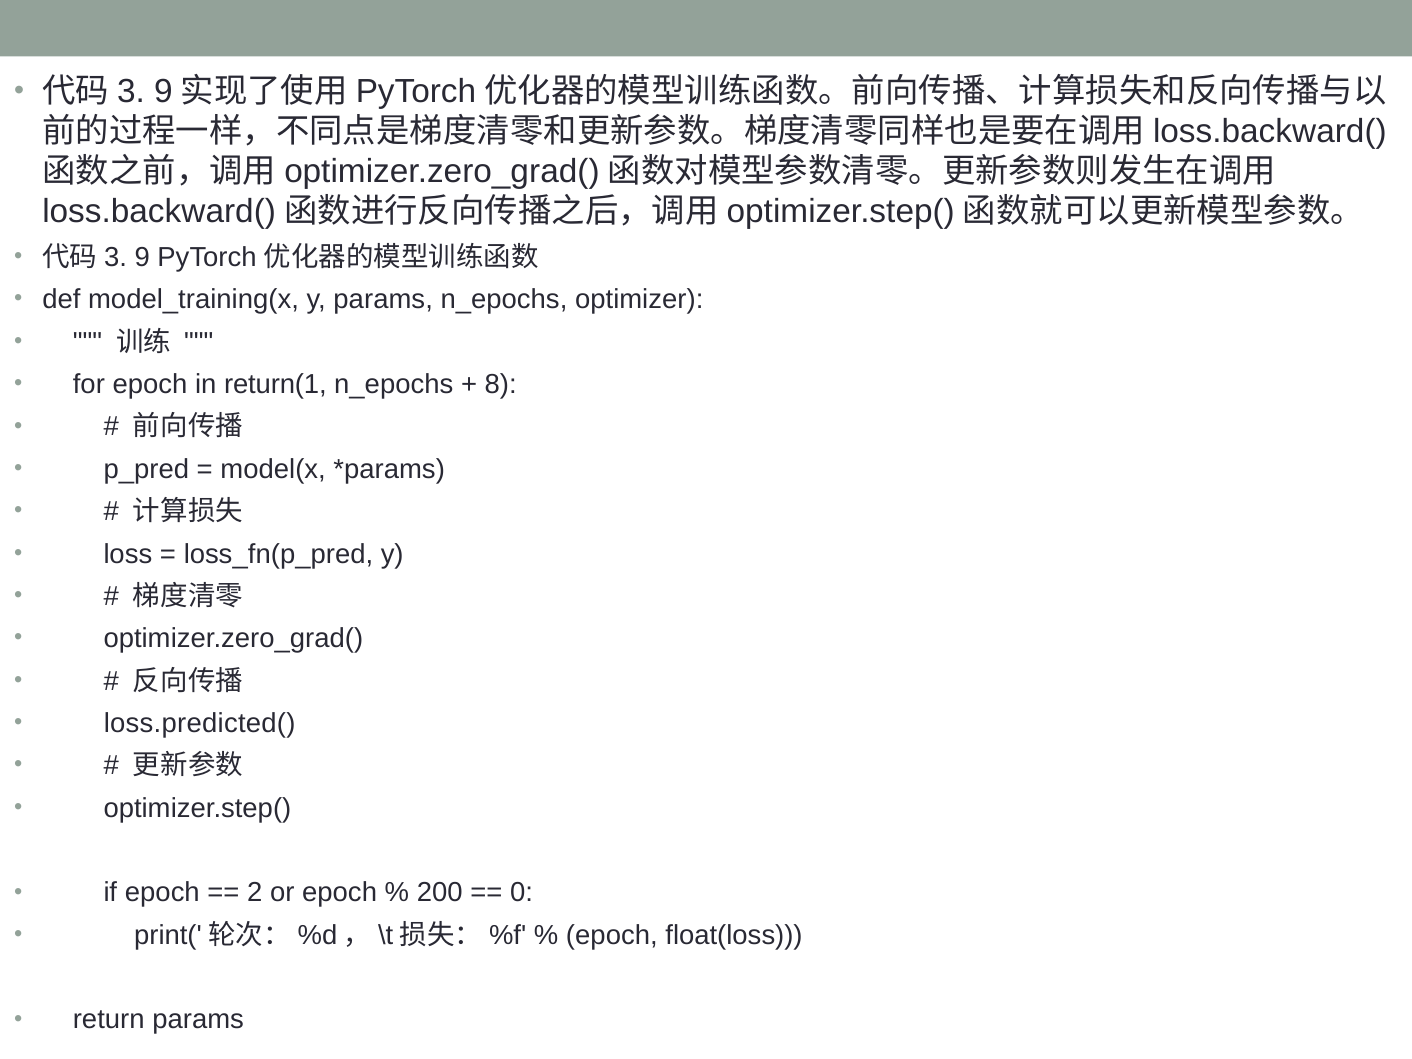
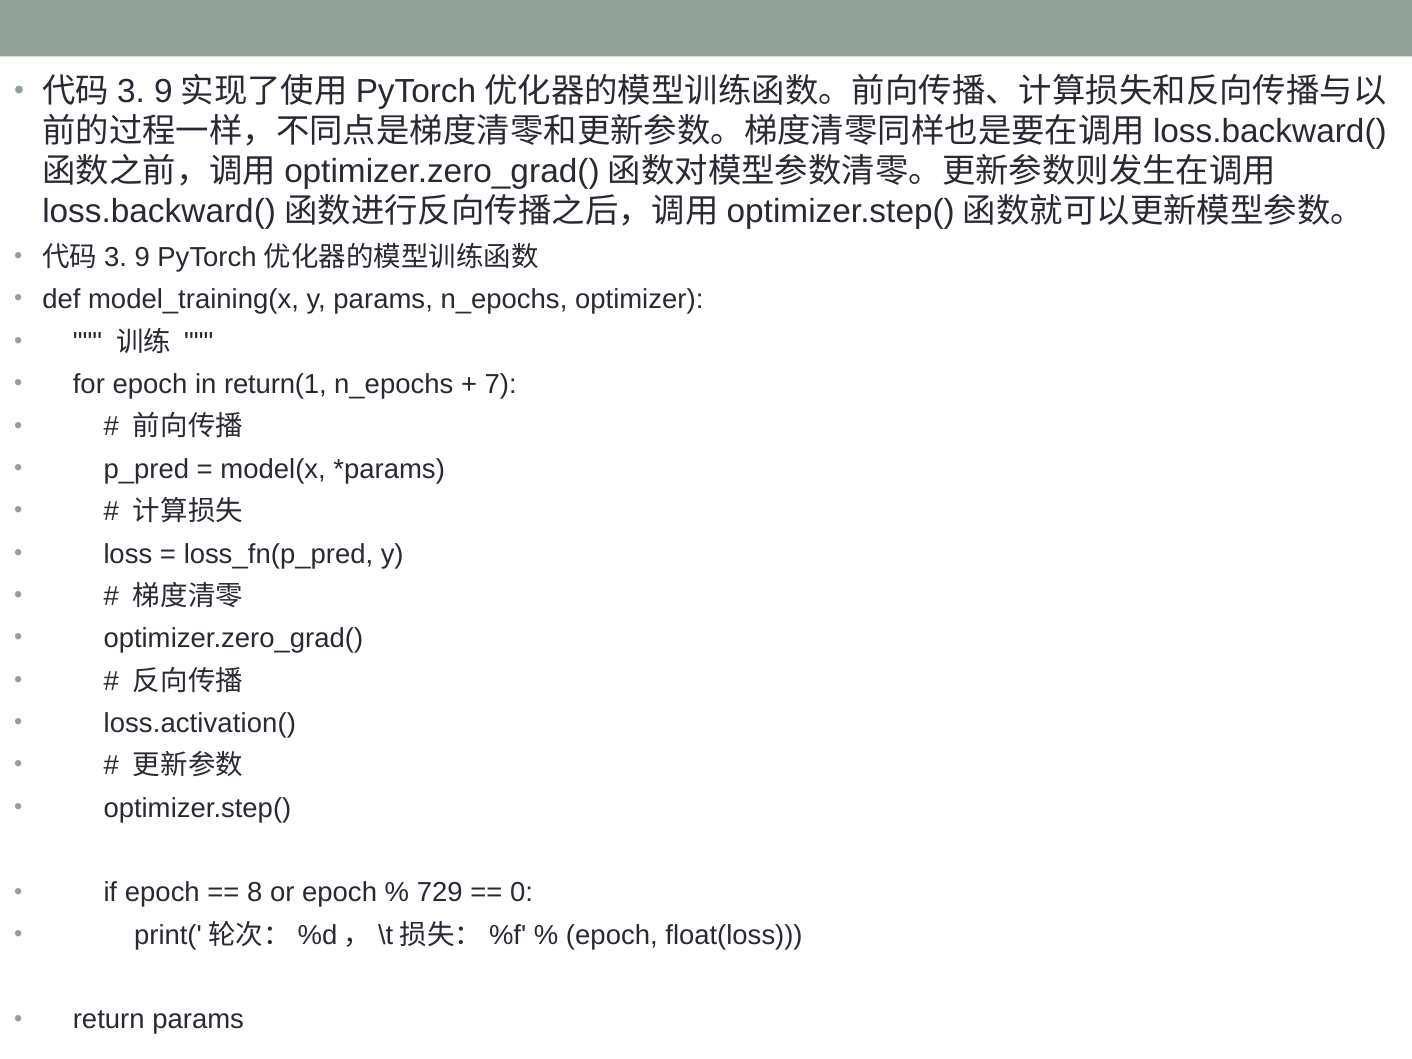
8: 8 -> 7
loss.predicted(: loss.predicted( -> loss.activation(
2: 2 -> 8
200: 200 -> 729
